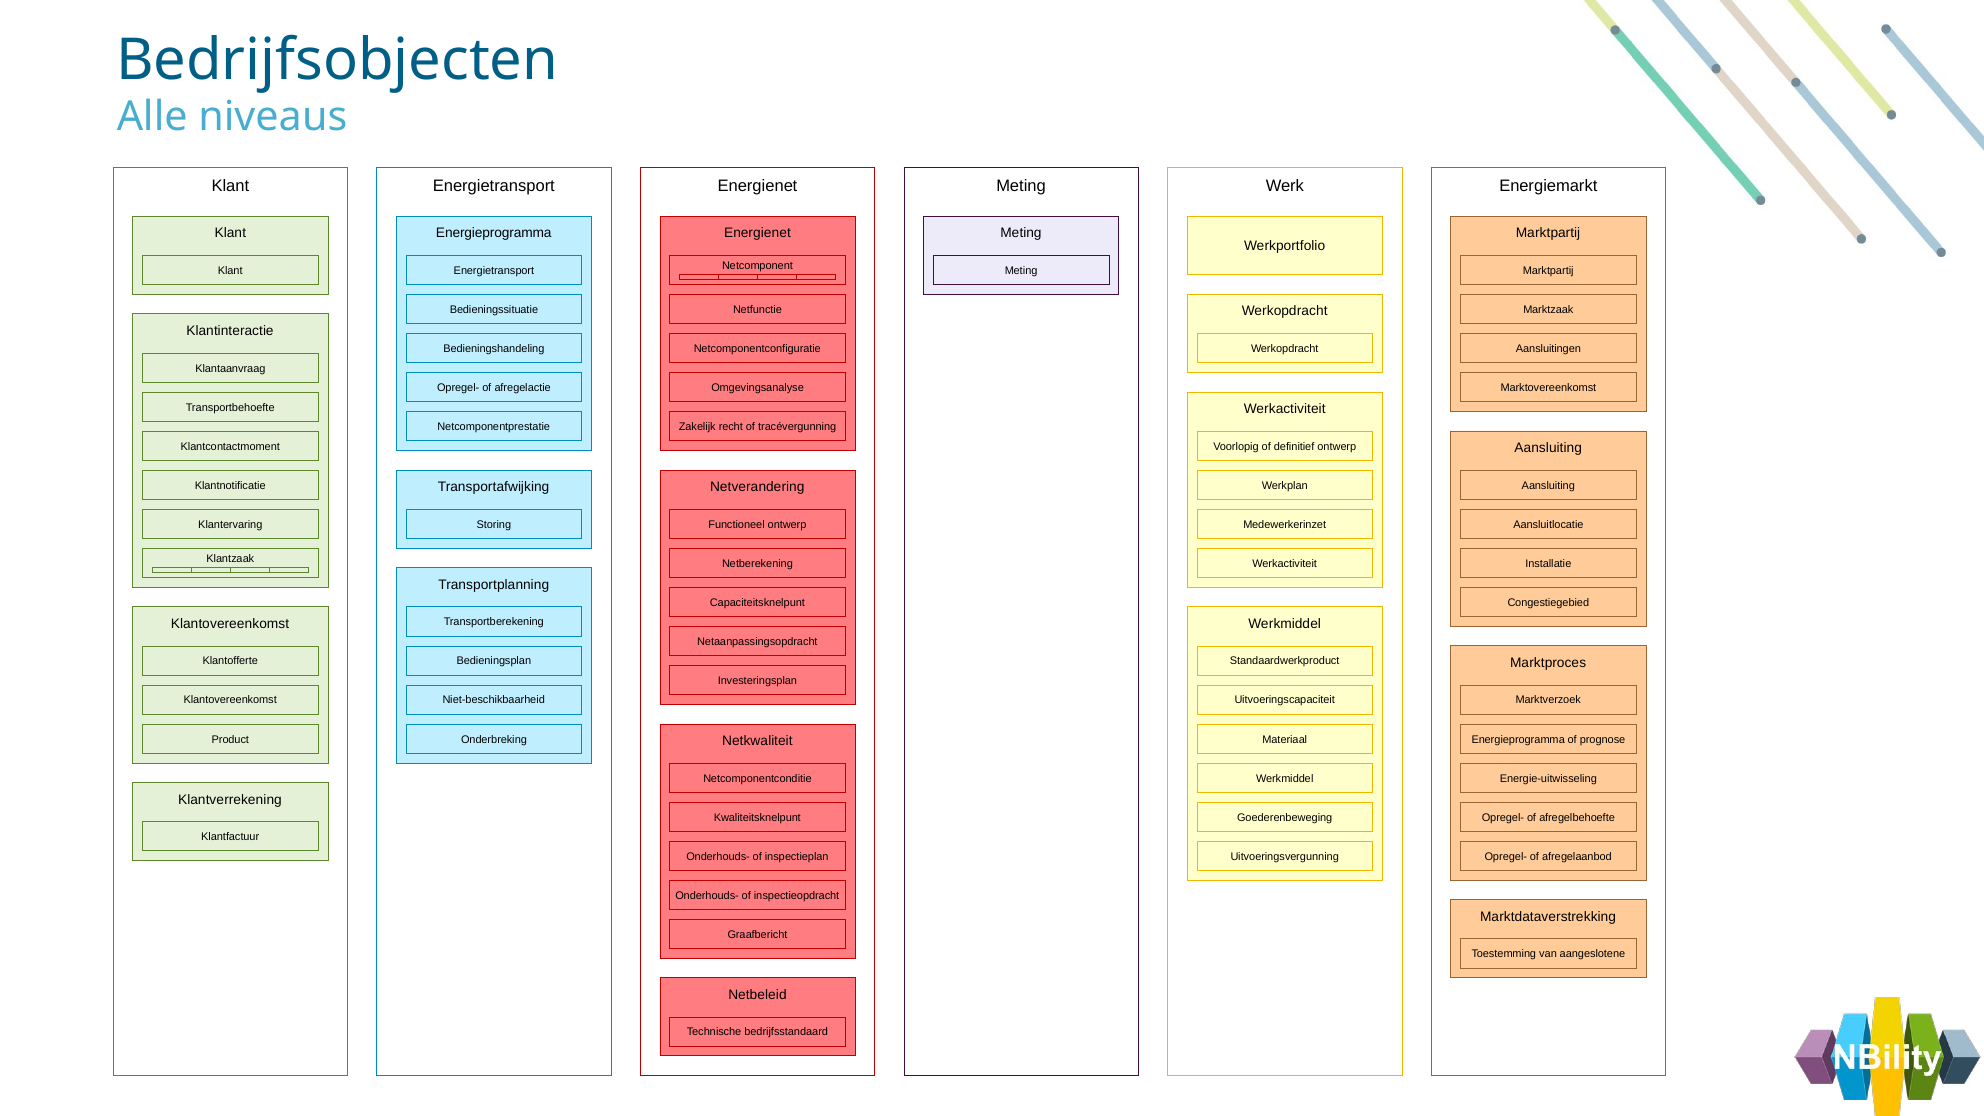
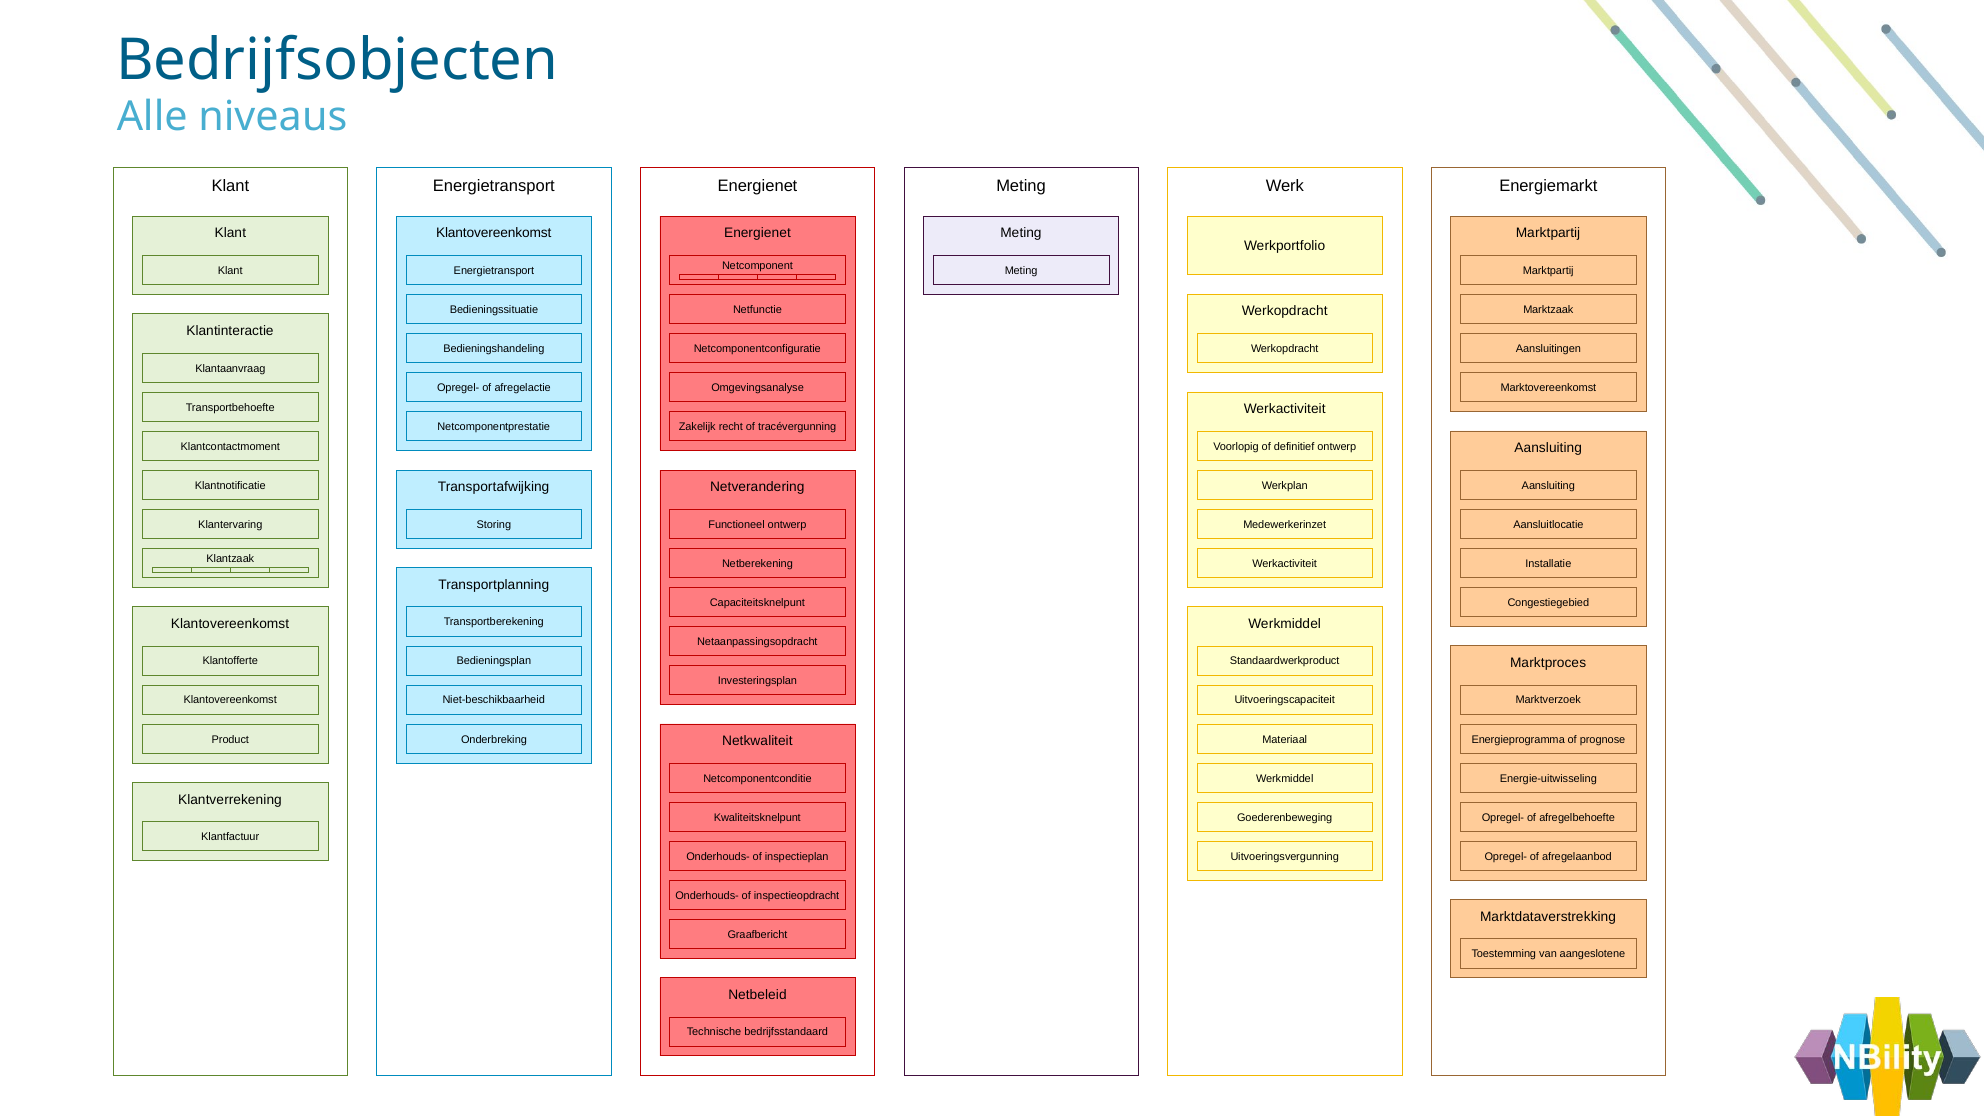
Energieprogramma at (494, 233): Energieprogramma -> Klantovereenkomst
